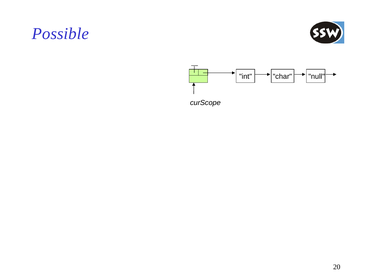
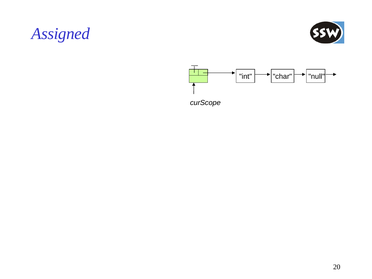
Possible: Possible -> Assigned
